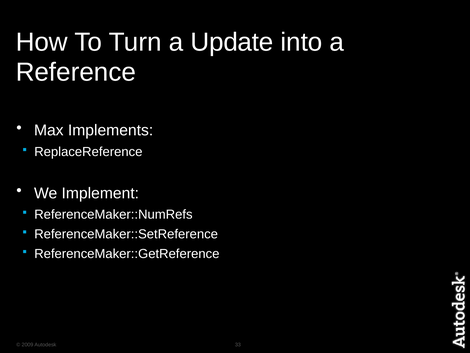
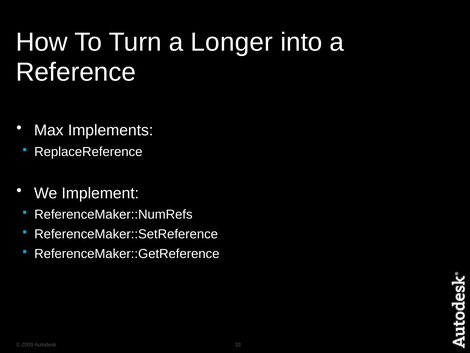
Update: Update -> Longer
